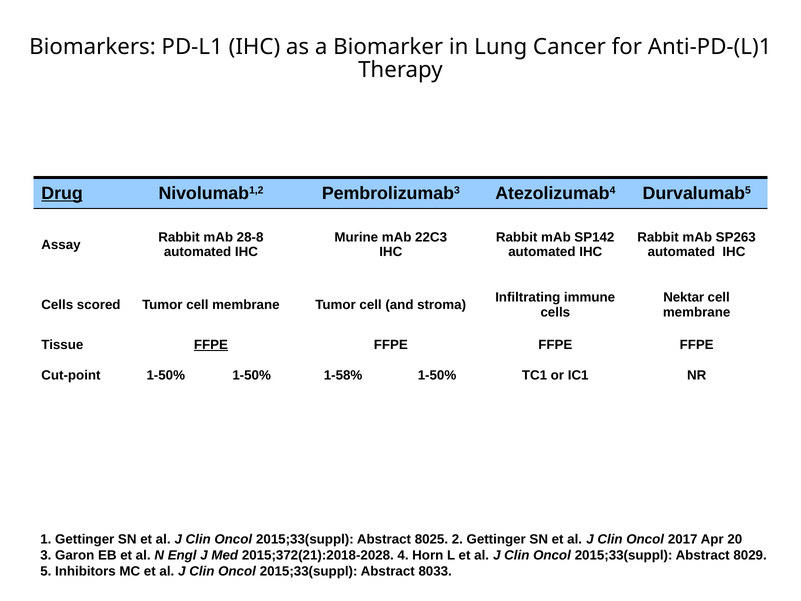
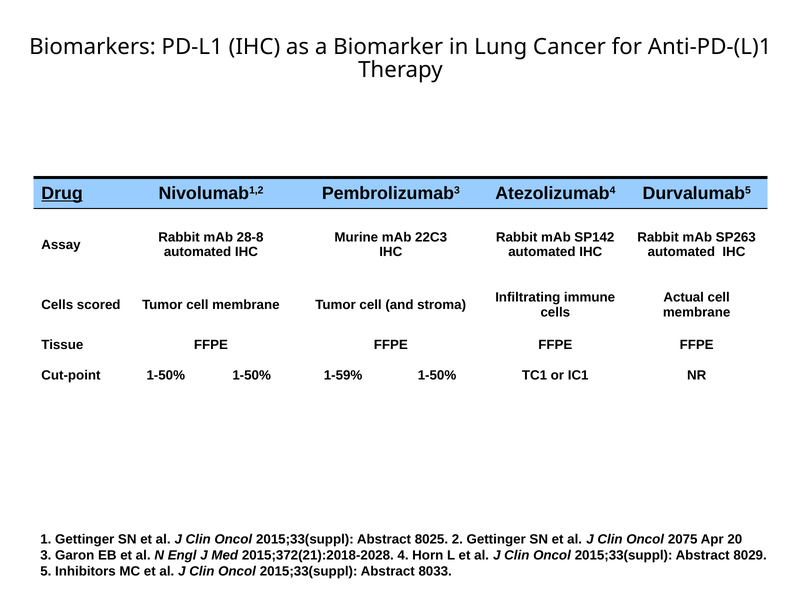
Nektar: Nektar -> Actual
FFPE at (211, 345) underline: present -> none
1-58%: 1-58% -> 1-59%
2017: 2017 -> 2075
